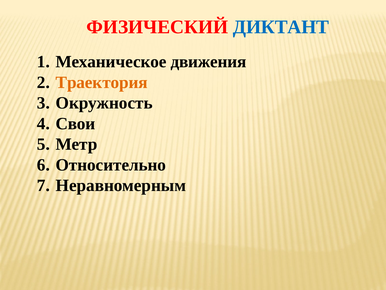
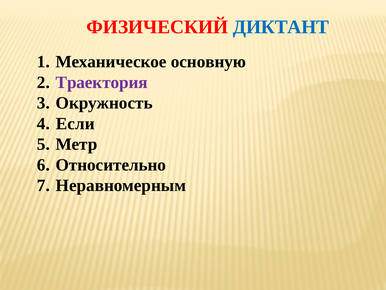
движения: движения -> основную
Траектория colour: orange -> purple
Свои: Свои -> Если
